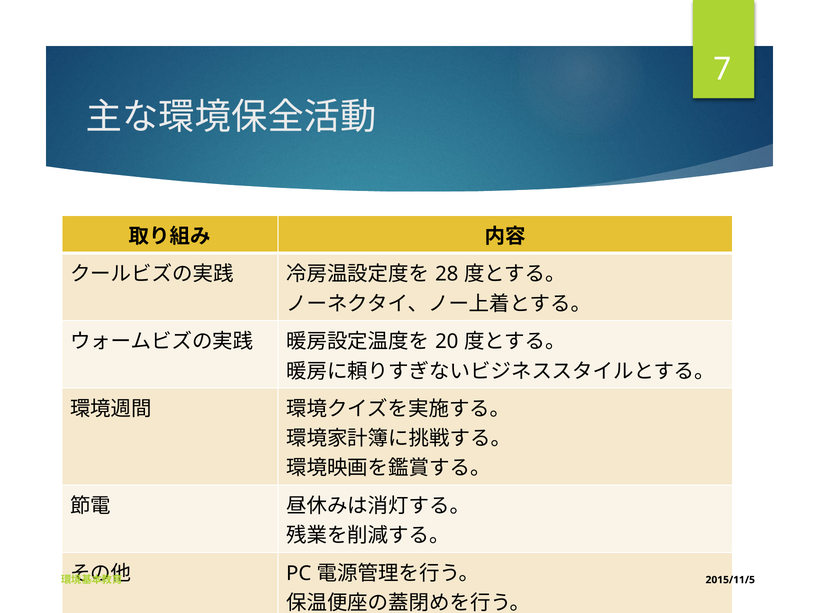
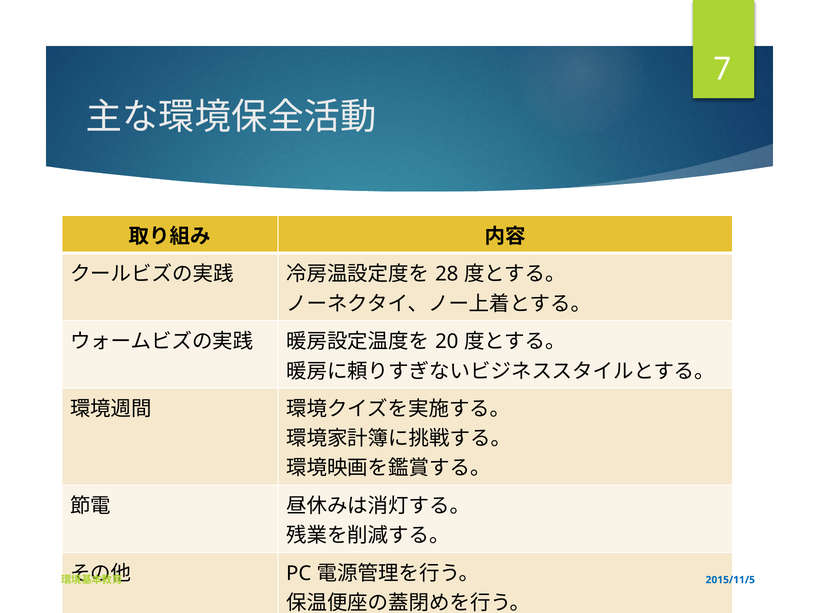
2015/11/5 colour: black -> blue
